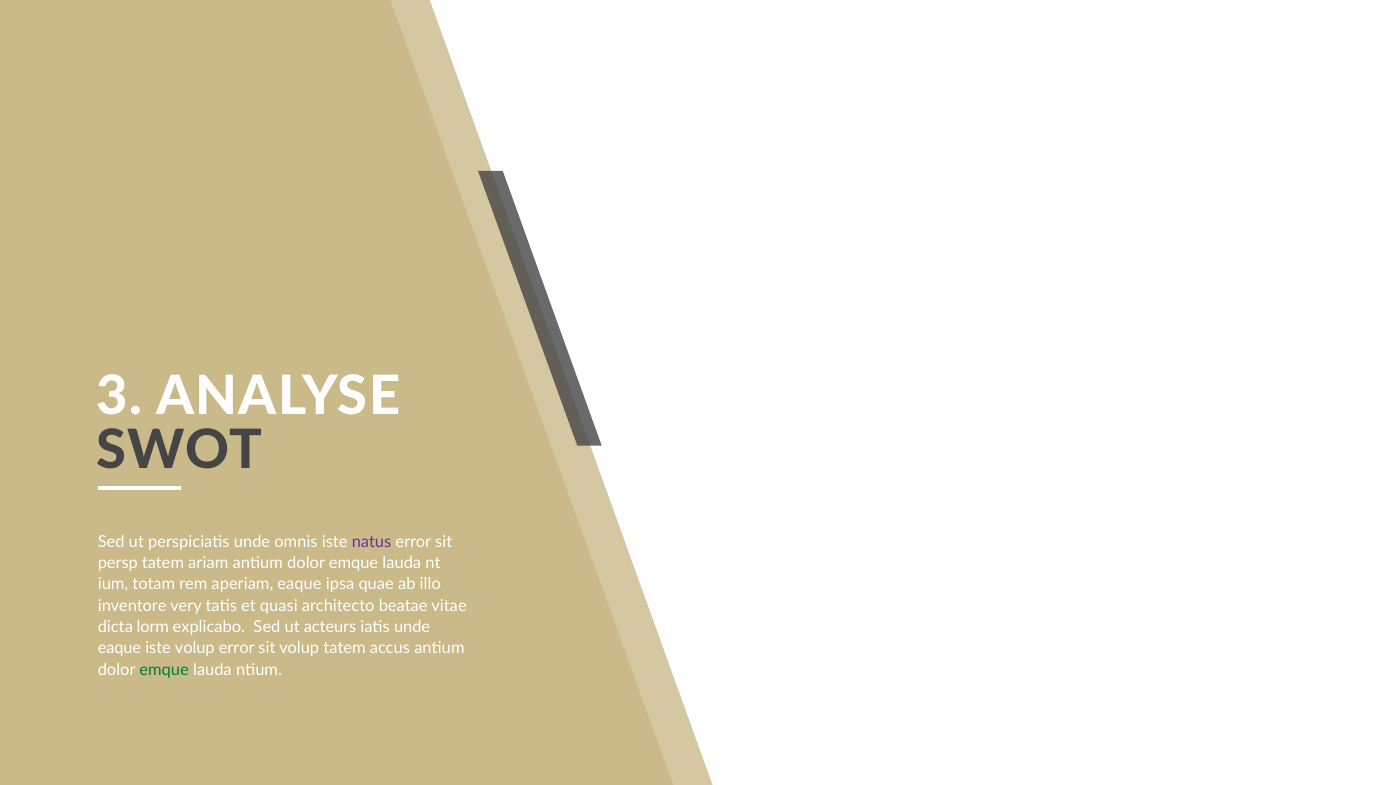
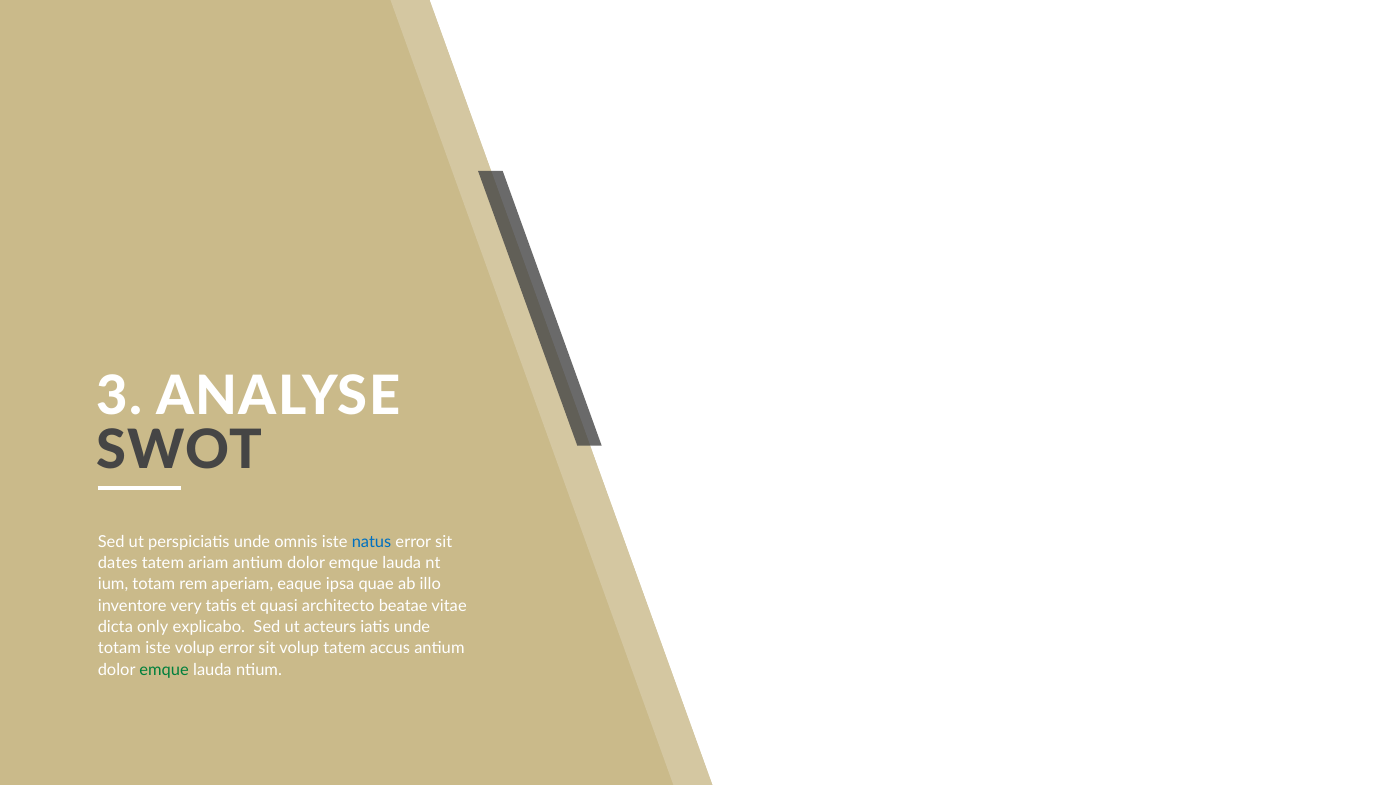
natus colour: purple -> blue
persp: persp -> dates
lorm: lorm -> only
eaque at (119, 648): eaque -> totam
